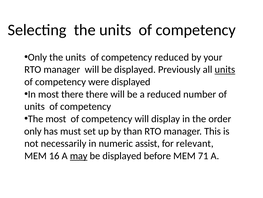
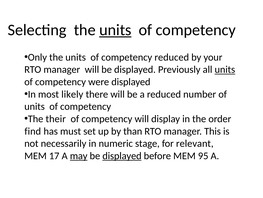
units at (115, 30) underline: none -> present
most there: there -> likely
The most: most -> their
only at (33, 131): only -> find
assist: assist -> stage
16: 16 -> 17
displayed at (122, 155) underline: none -> present
71: 71 -> 95
